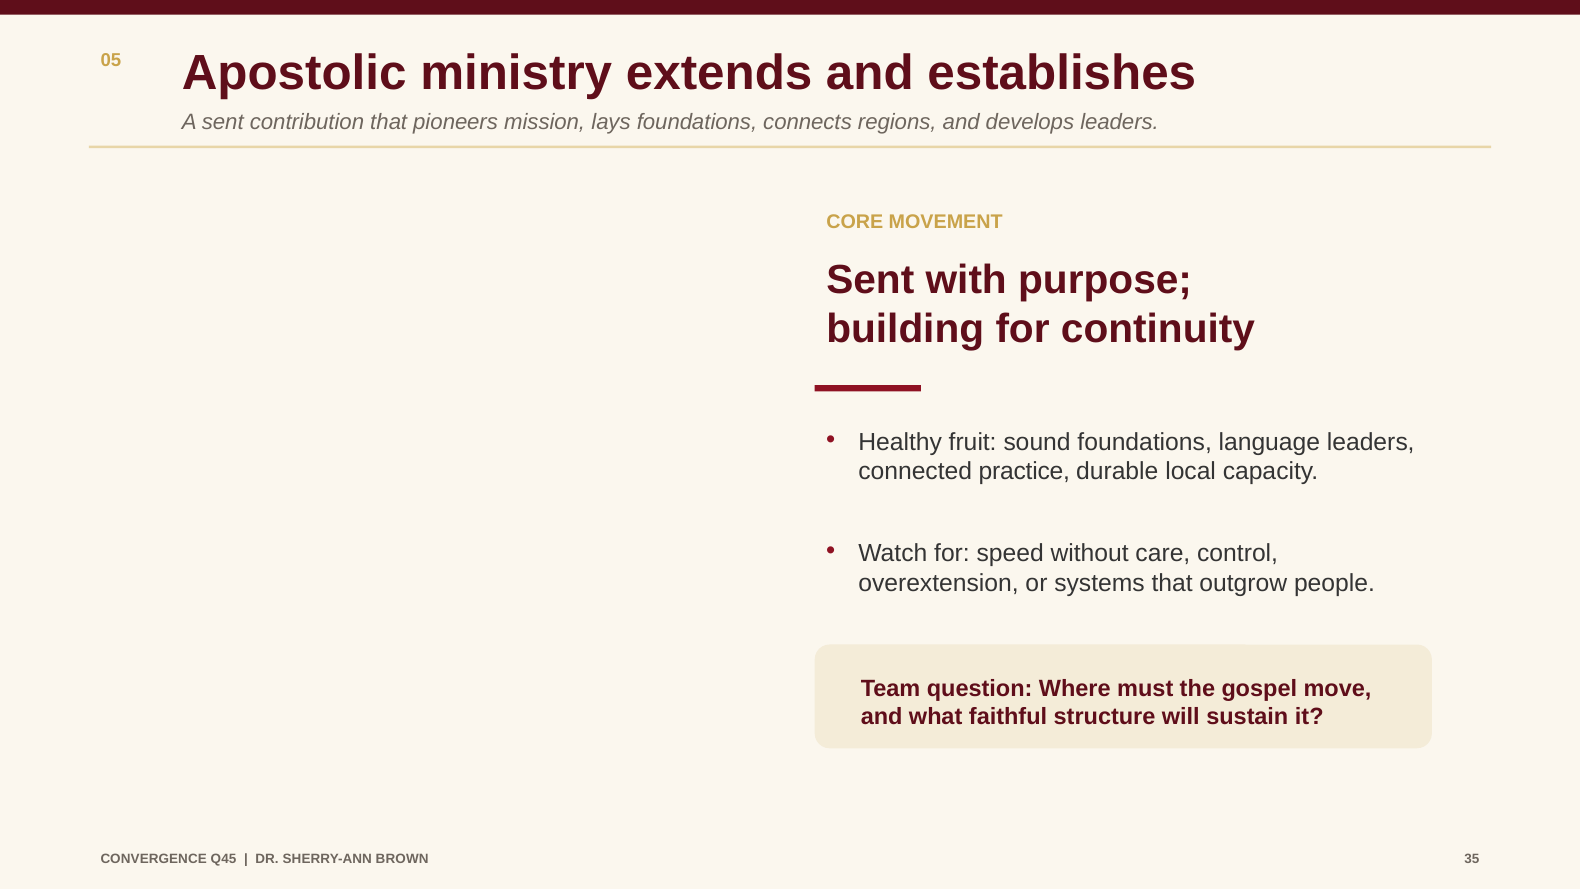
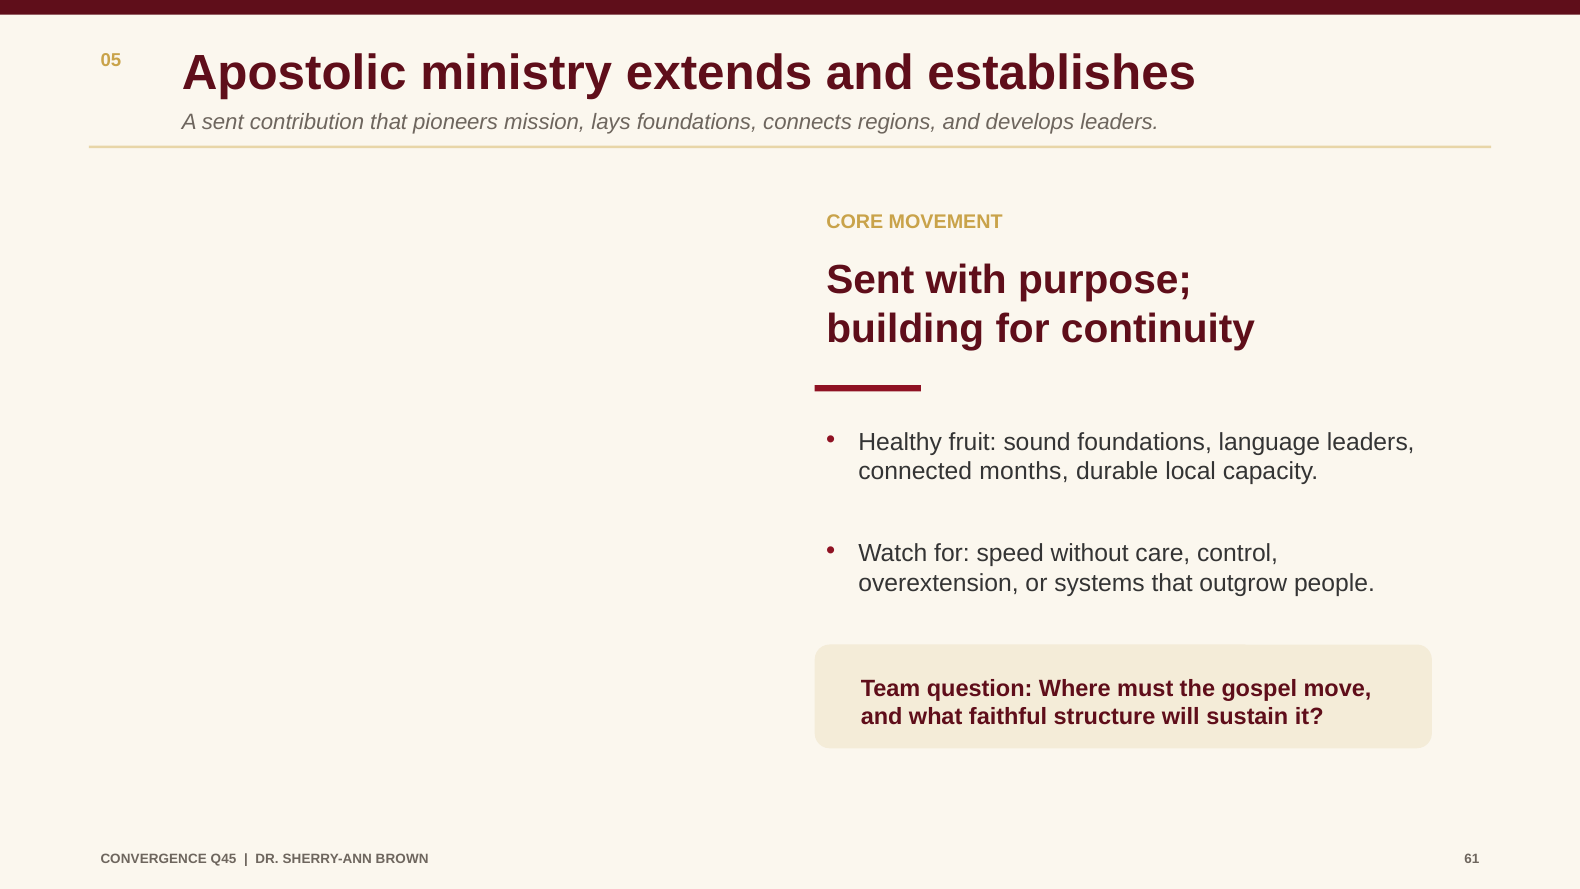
practice: practice -> months
35: 35 -> 61
